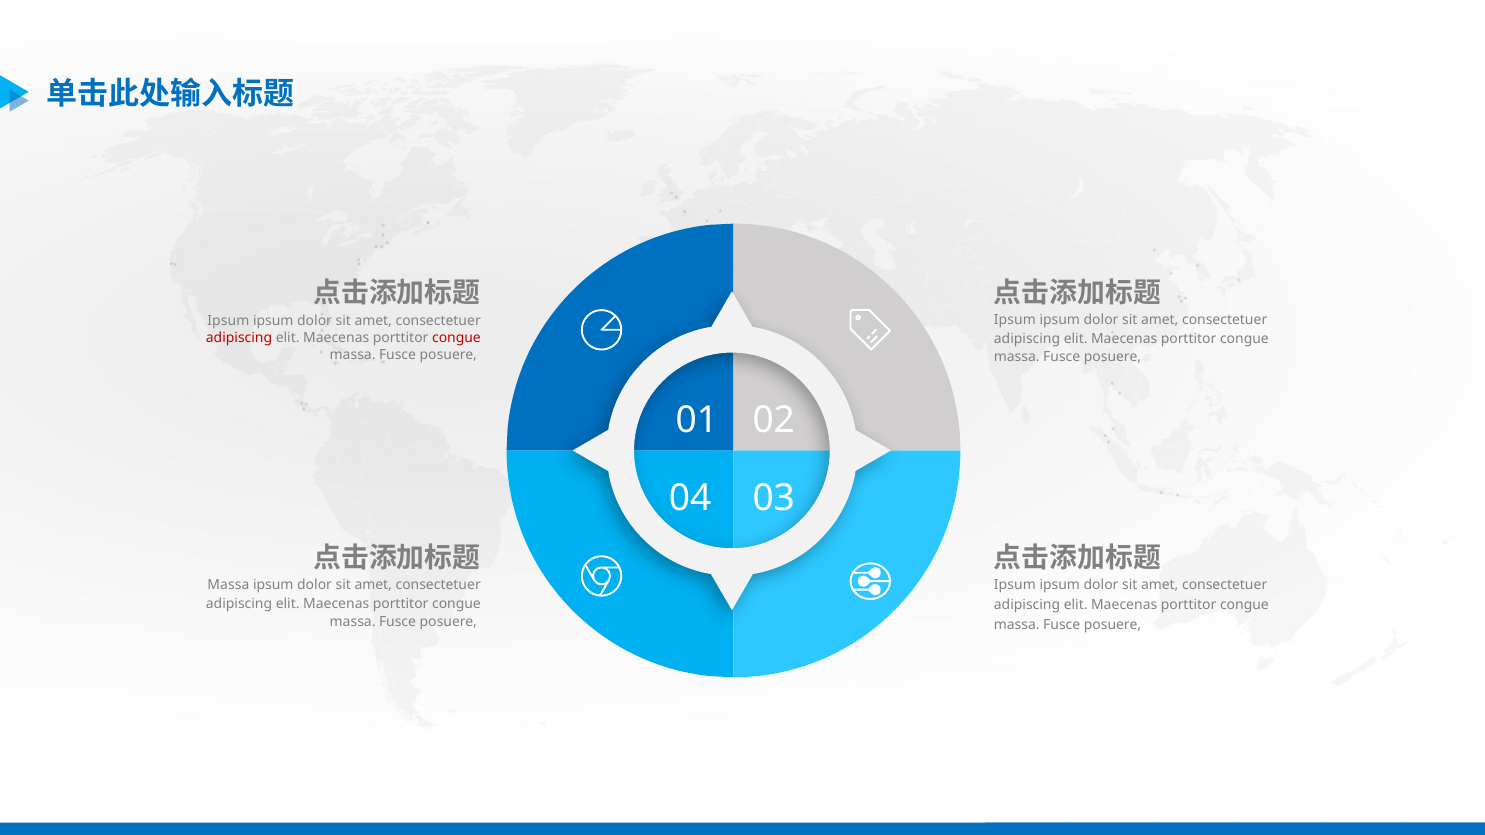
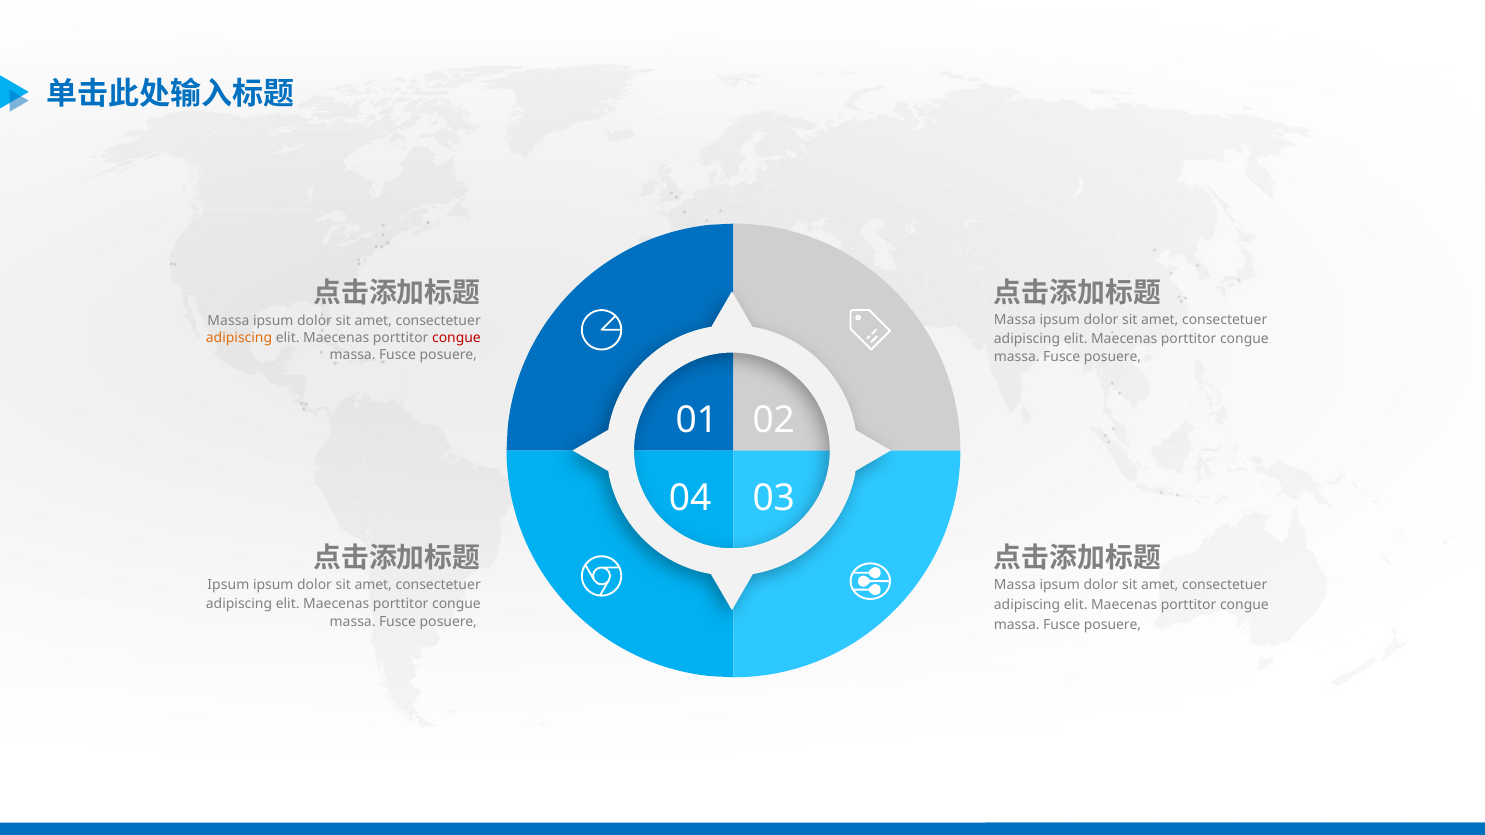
Ipsum at (1015, 320): Ipsum -> Massa
Ipsum at (228, 321): Ipsum -> Massa
adipiscing at (239, 338) colour: red -> orange
Ipsum at (1015, 585): Ipsum -> Massa
Massa at (228, 586): Massa -> Ipsum
